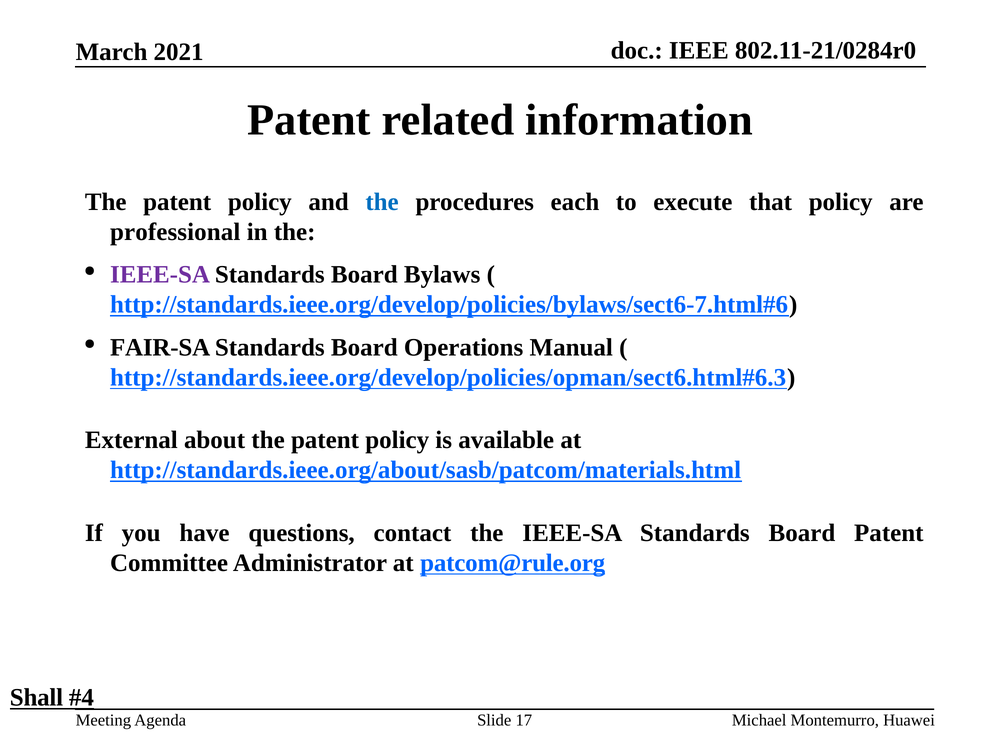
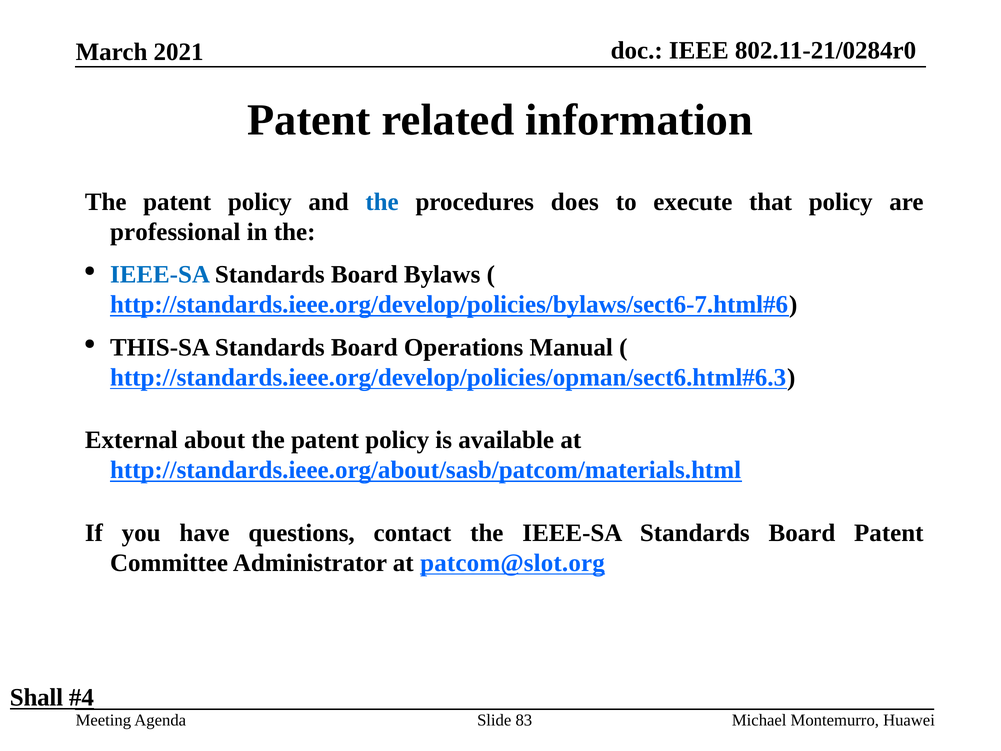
each: each -> does
IEEE-SA at (160, 275) colour: purple -> blue
FAIR-SA: FAIR-SA -> THIS-SA
patcom@rule.org: patcom@rule.org -> patcom@slot.org
17: 17 -> 83
